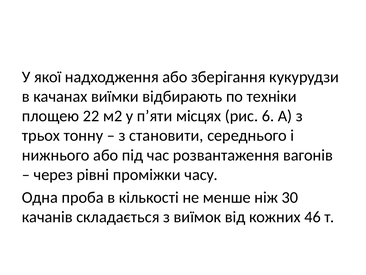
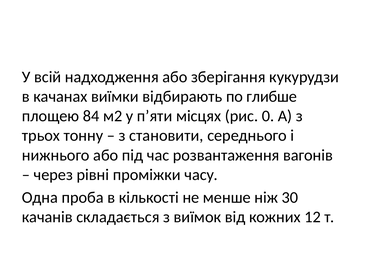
якої: якої -> всій
техніки: техніки -> глибше
22: 22 -> 84
6: 6 -> 0
46: 46 -> 12
